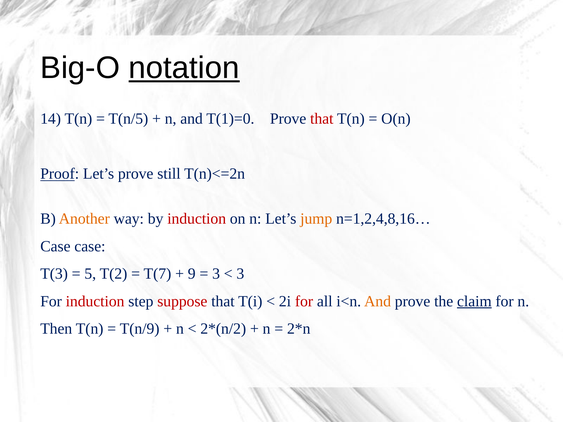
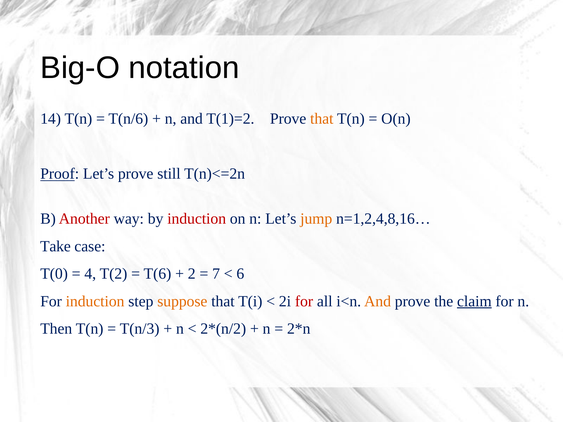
notation underline: present -> none
T(n/5: T(n/5 -> T(n/6
T(1)=0: T(1)=0 -> T(1)=2
that at (322, 119) colour: red -> orange
Another colour: orange -> red
Case at (55, 246): Case -> Take
T(3: T(3 -> T(0
5: 5 -> 4
T(7: T(7 -> T(6
9: 9 -> 2
3 at (216, 274): 3 -> 7
3 at (240, 274): 3 -> 6
induction at (95, 301) colour: red -> orange
suppose colour: red -> orange
T(n/9: T(n/9 -> T(n/3
